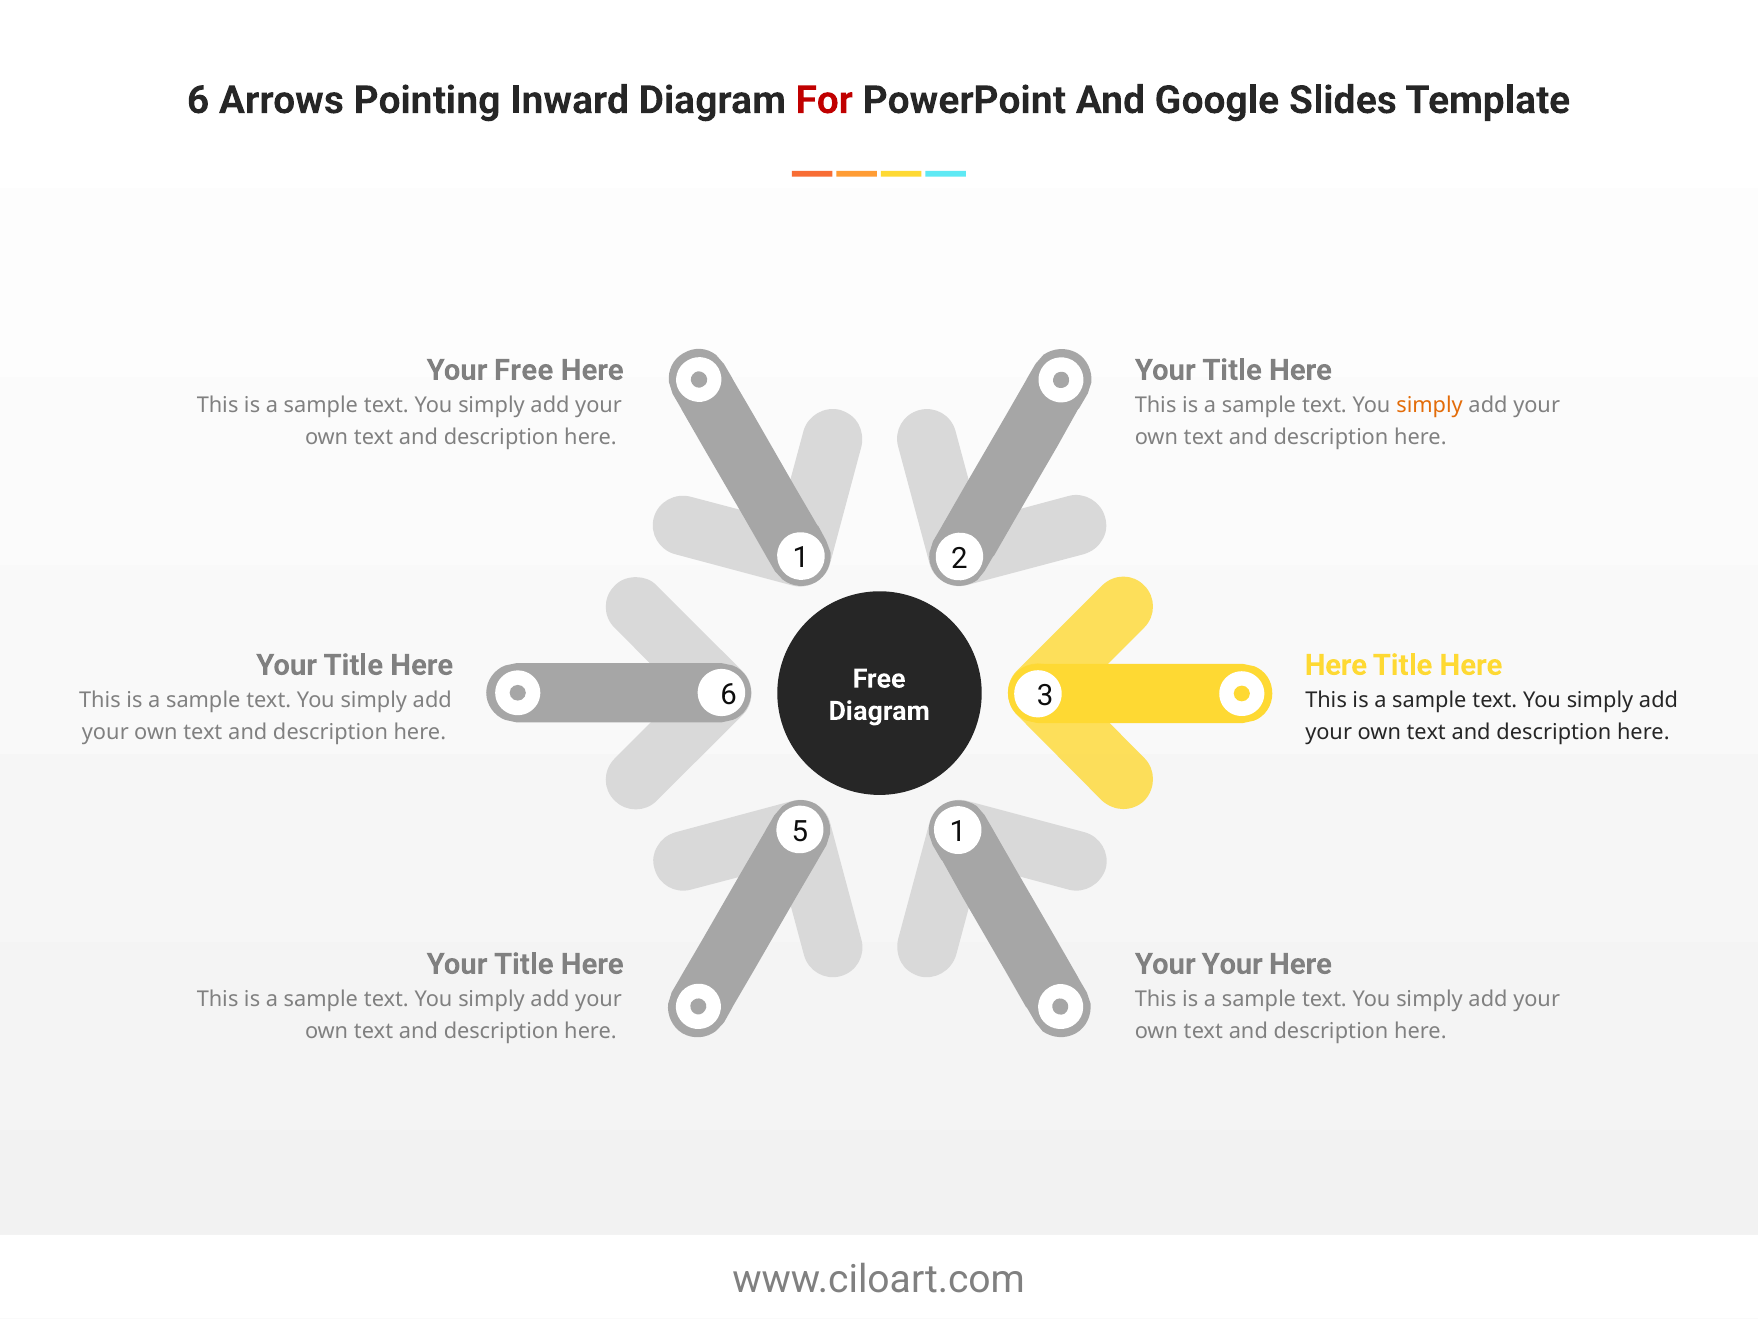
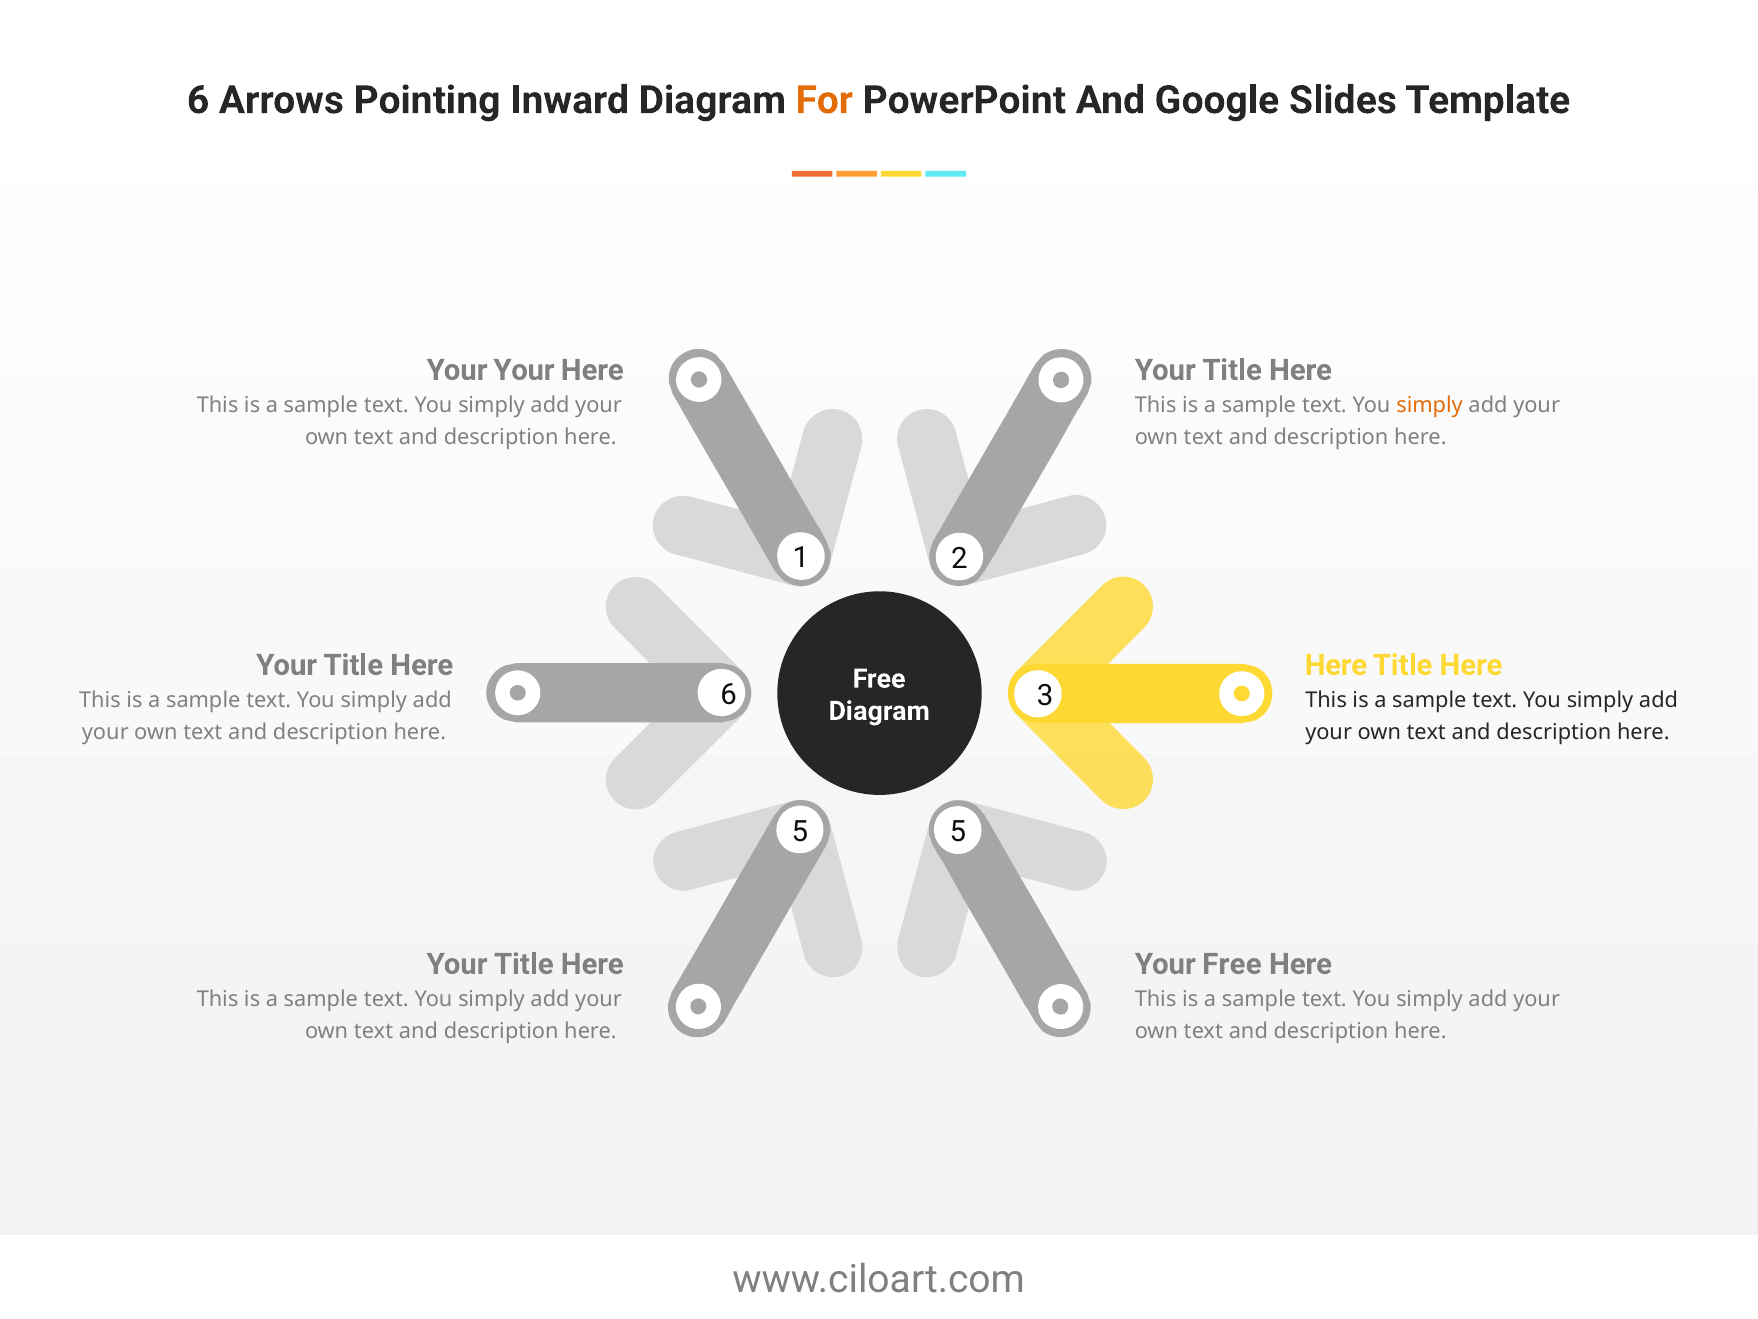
For colour: red -> orange
Your Free: Free -> Your
5 1: 1 -> 5
Your Your: Your -> Free
